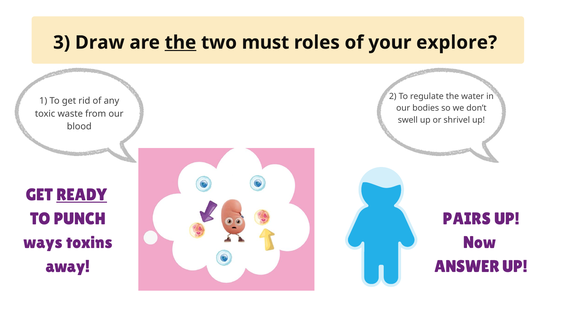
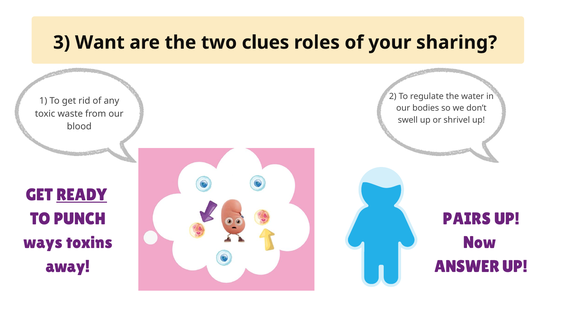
Draw: Draw -> Want
the at (180, 43) underline: present -> none
must: must -> clues
explore: explore -> sharing
